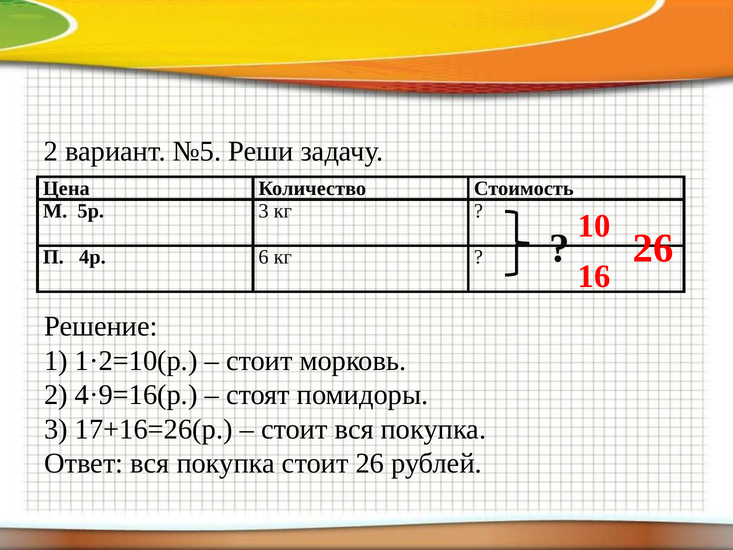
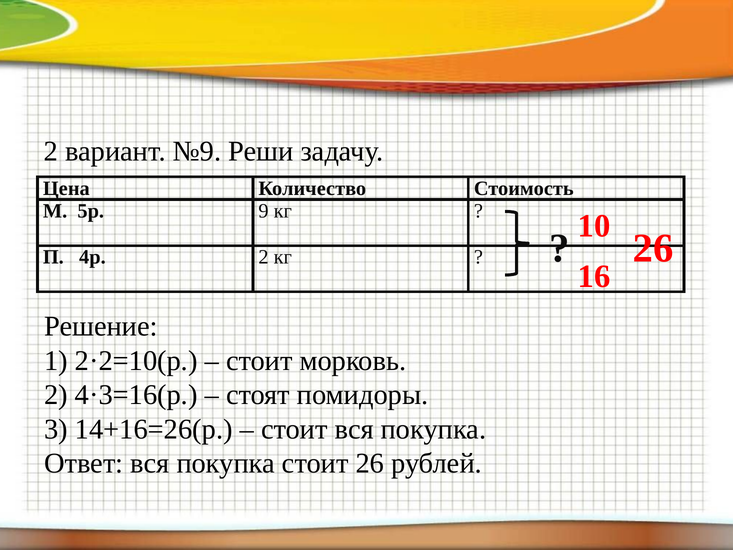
№5: №5 -> №9
5р 3: 3 -> 9
4р 6: 6 -> 2
1·2=10(р: 1·2=10(р -> 2·2=10(р
4·9=16(р: 4·9=16(р -> 4·3=16(р
17+16=26(р: 17+16=26(р -> 14+16=26(р
